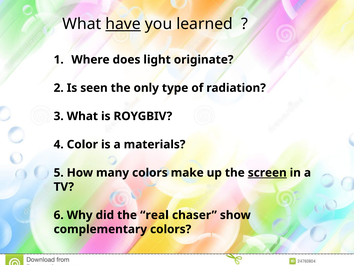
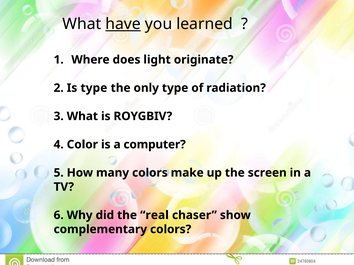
Is seen: seen -> type
materials: materials -> computer
screen underline: present -> none
